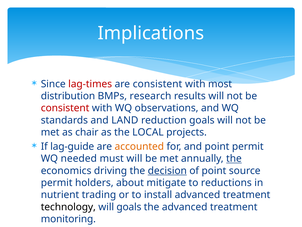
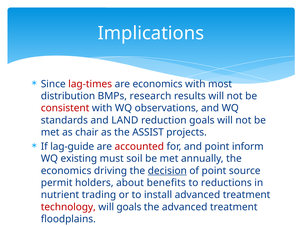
are consistent: consistent -> economics
LOCAL: LOCAL -> ASSIST
accounted colour: orange -> red
point permit: permit -> inform
needed: needed -> existing
must will: will -> soil
the at (234, 158) underline: present -> none
mitigate: mitigate -> benefits
technology colour: black -> red
monitoring: monitoring -> floodplains
